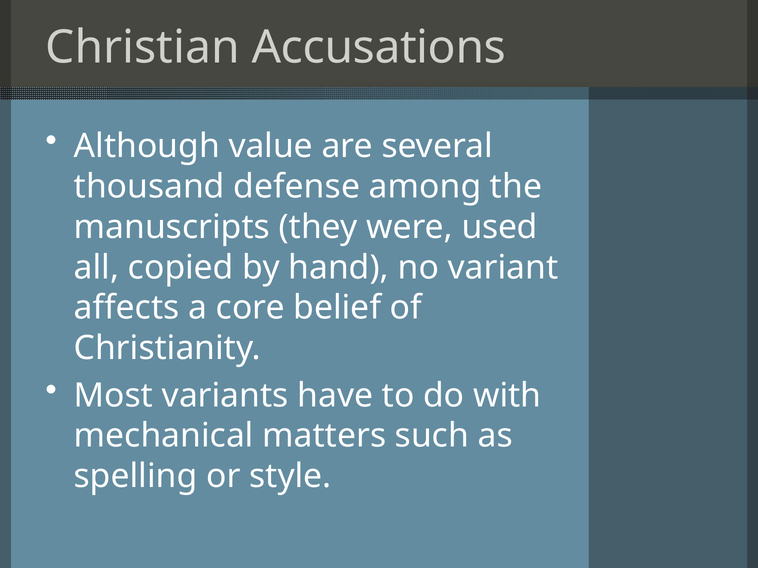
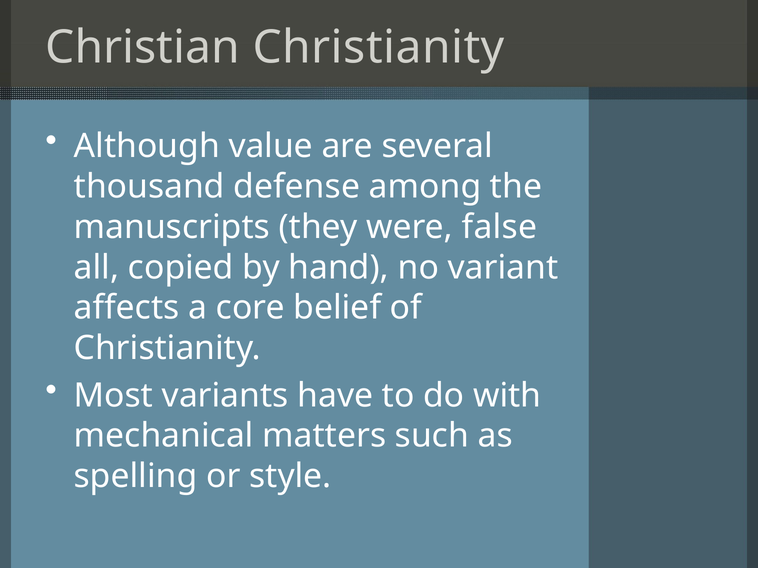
Christian Accusations: Accusations -> Christianity
used: used -> false
